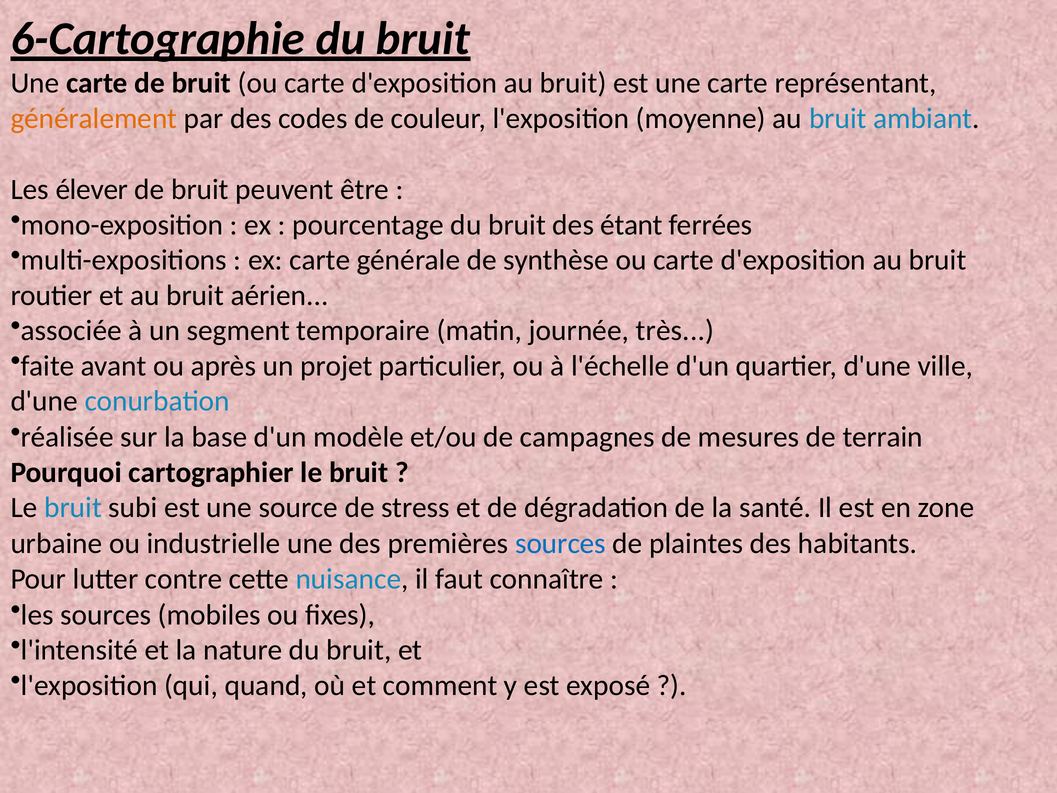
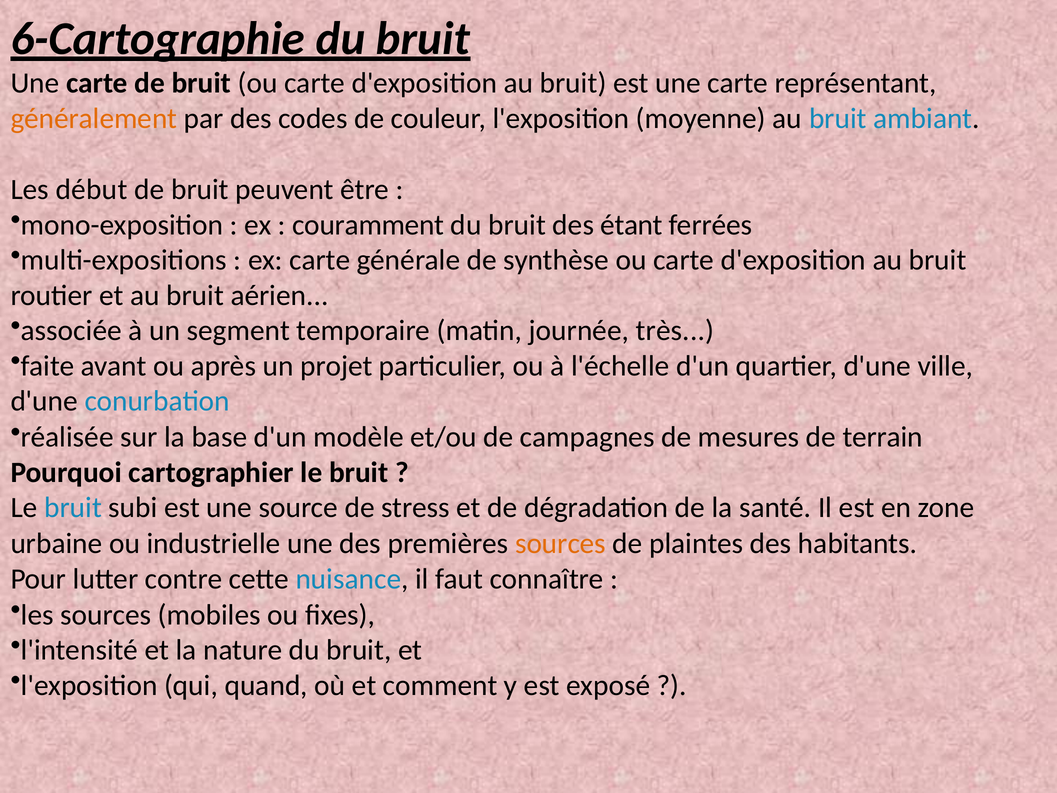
élever: élever -> début
pourcentage: pourcentage -> couramment
sources at (560, 543) colour: blue -> orange
